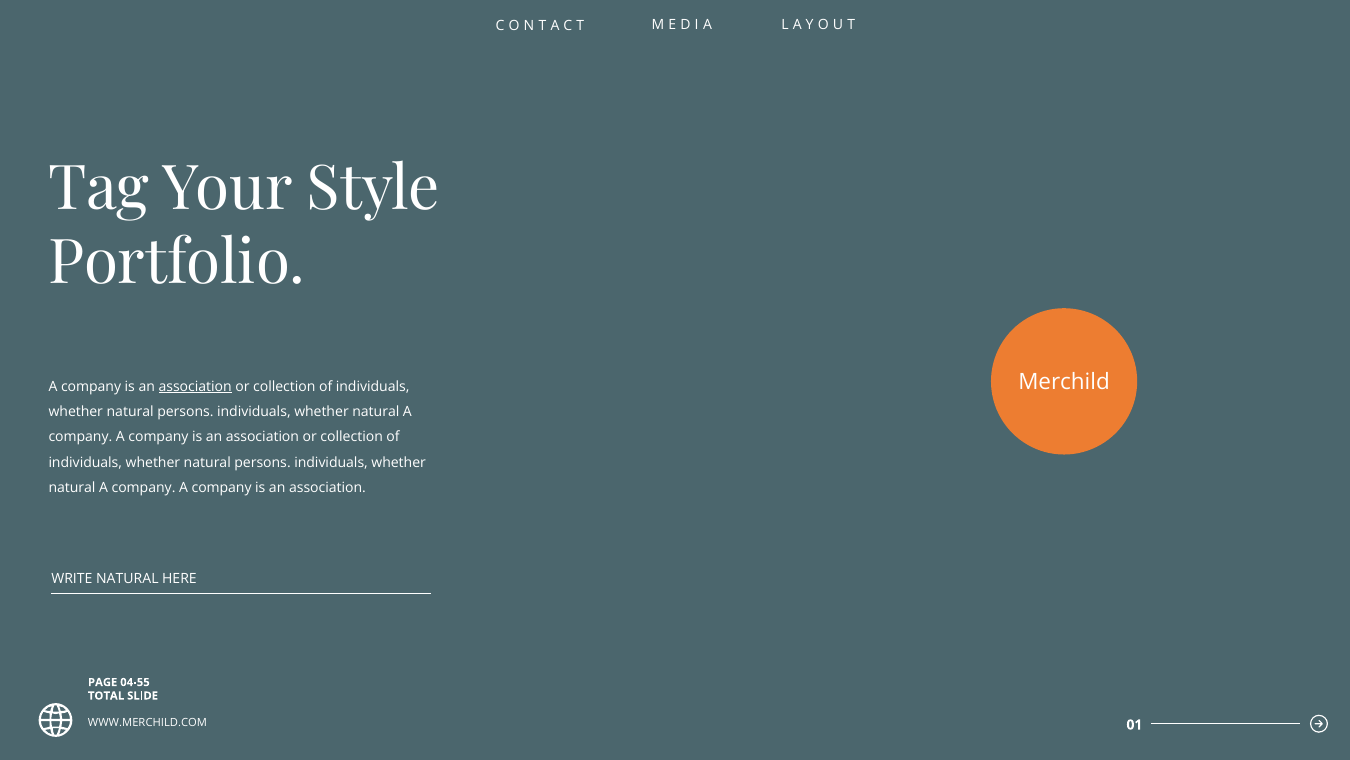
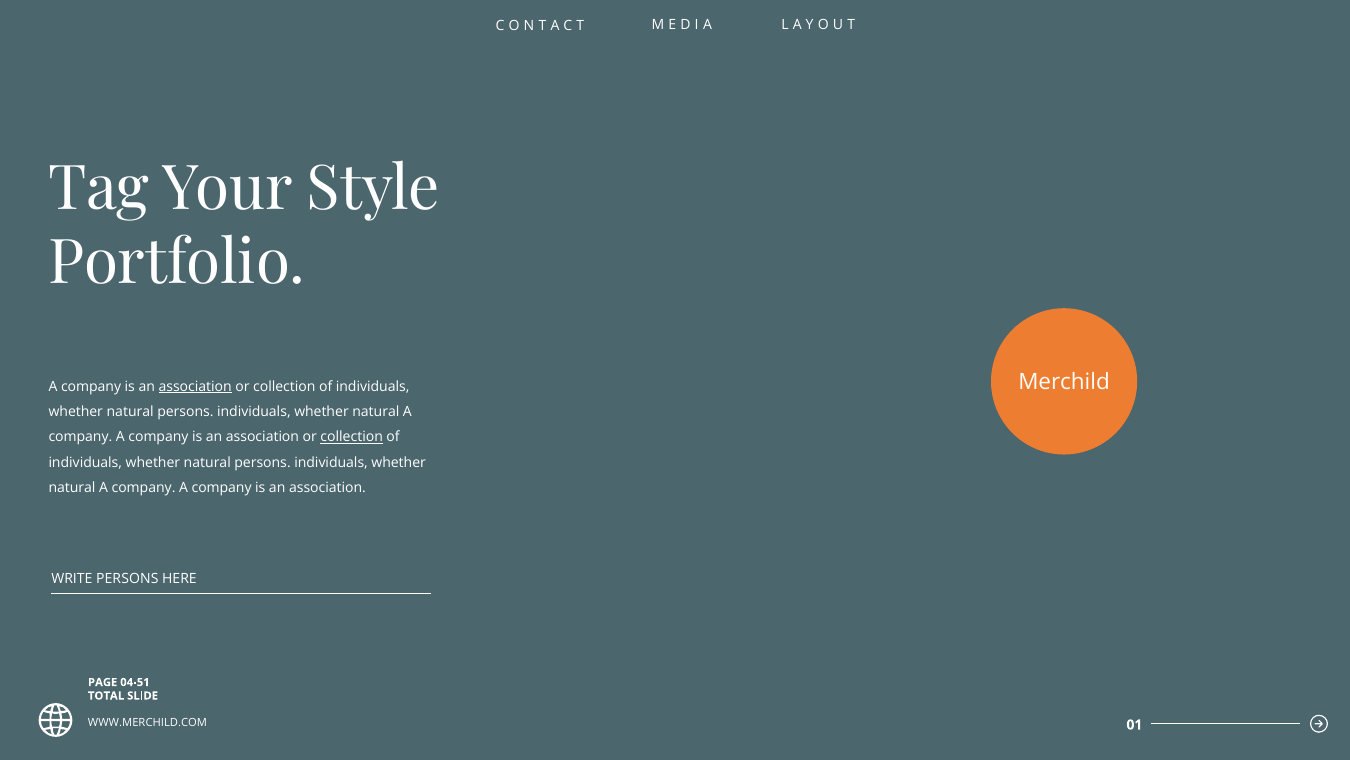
collection at (352, 437) underline: none -> present
WRITE NATURAL: NATURAL -> PERSONS
04-55: 04-55 -> 04-51
